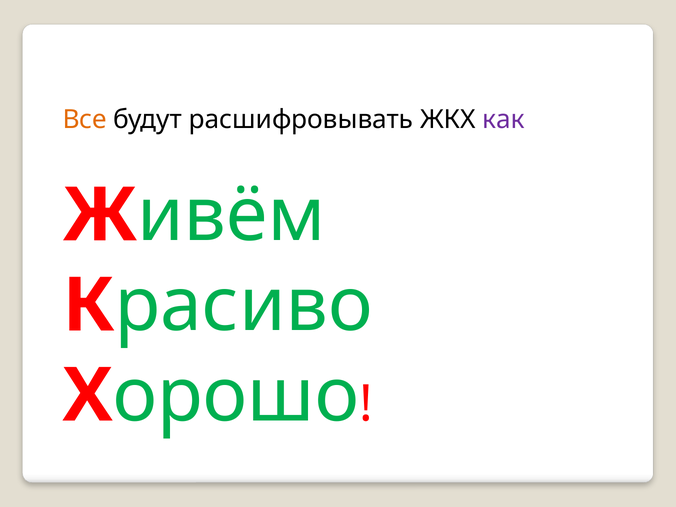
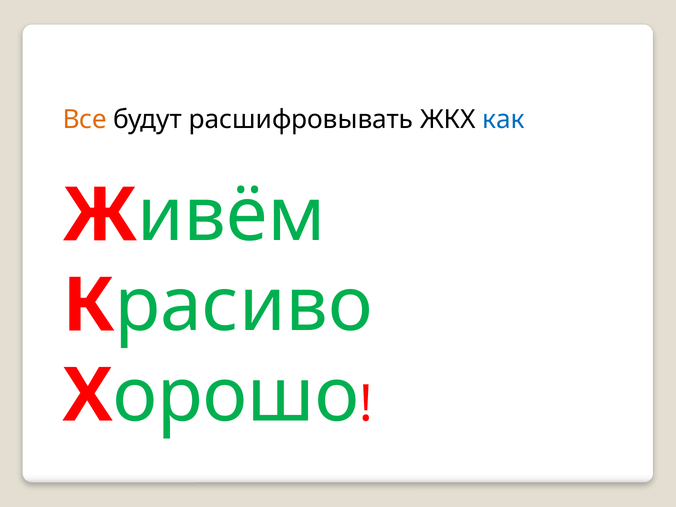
как colour: purple -> blue
